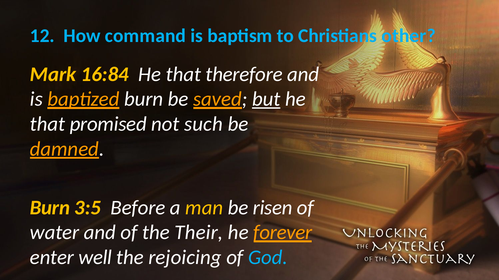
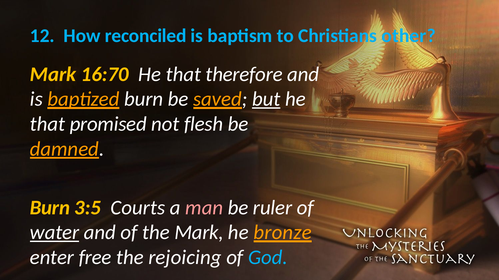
command: command -> reconciled
16:84: 16:84 -> 16:70
such: such -> flesh
Before: Before -> Courts
man colour: yellow -> pink
risen: risen -> ruler
water underline: none -> present
the Their: Their -> Mark
forever: forever -> bronze
well: well -> free
